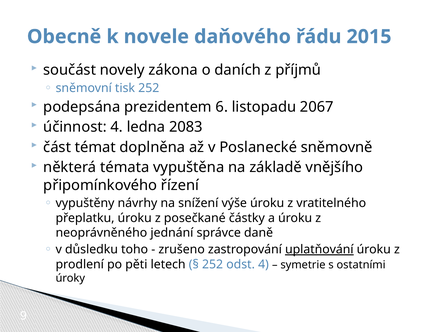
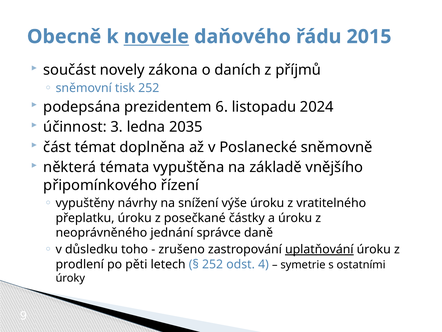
novele underline: none -> present
2067: 2067 -> 2024
účinnost 4: 4 -> 3
2083: 2083 -> 2035
